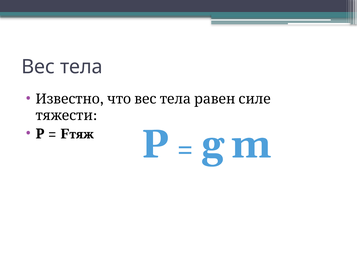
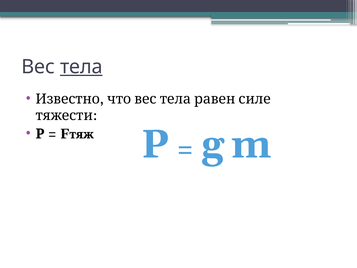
тела underline: none -> present
